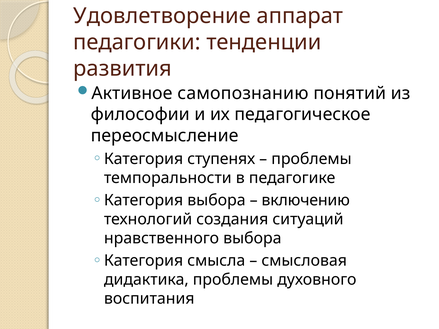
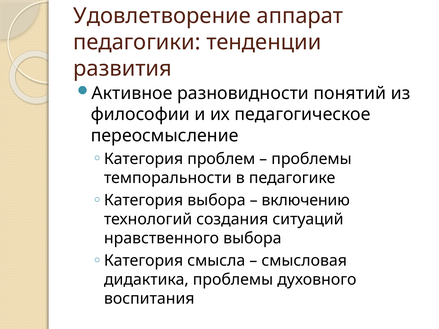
самопознанию: самопознанию -> разновидности
ступенях: ступенях -> проблем
